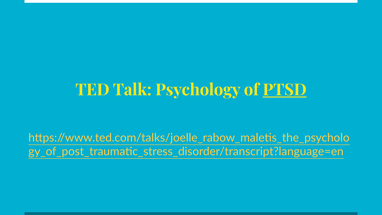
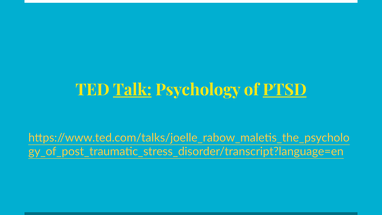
Talk underline: none -> present
